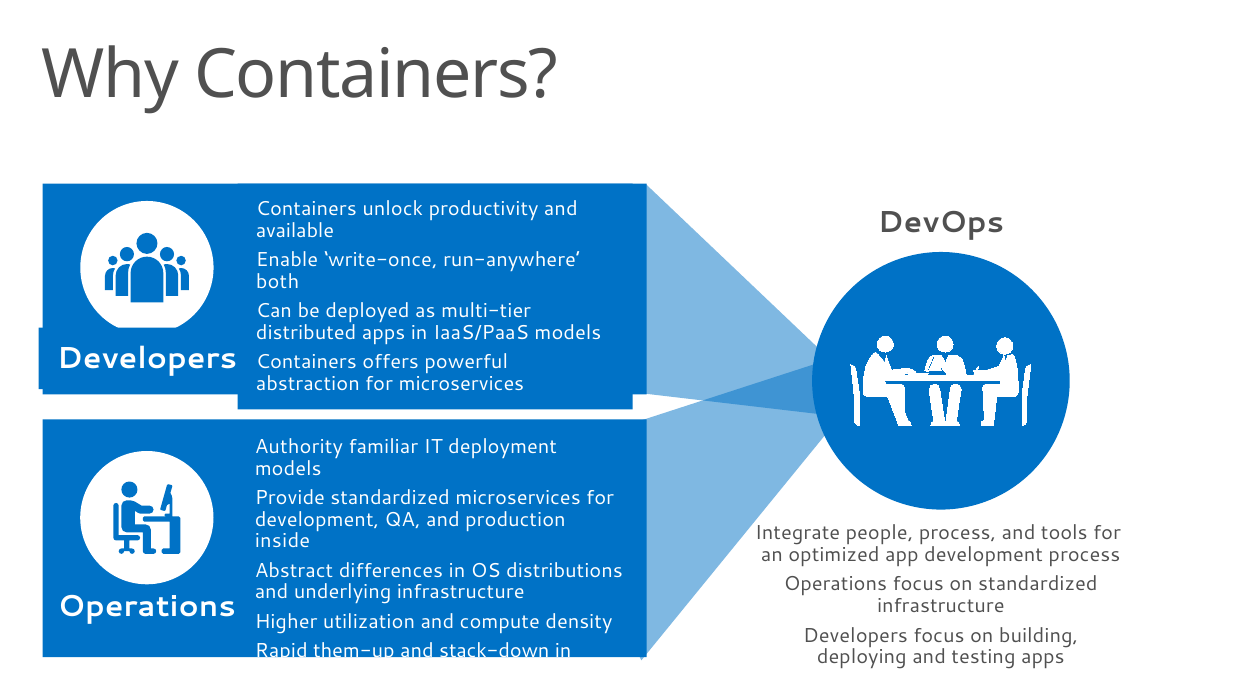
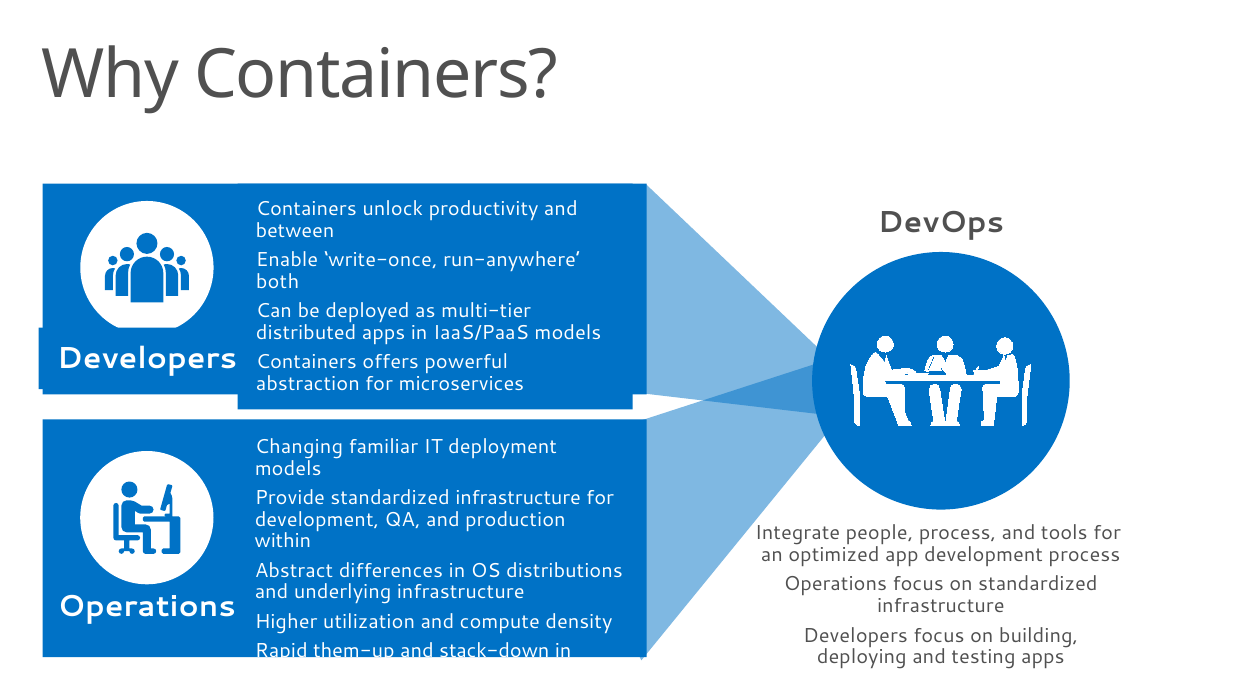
available: available -> between
Authority at (299, 447): Authority -> Changing
Provide standardized microservices: microservices -> infrastructure
inside: inside -> within
